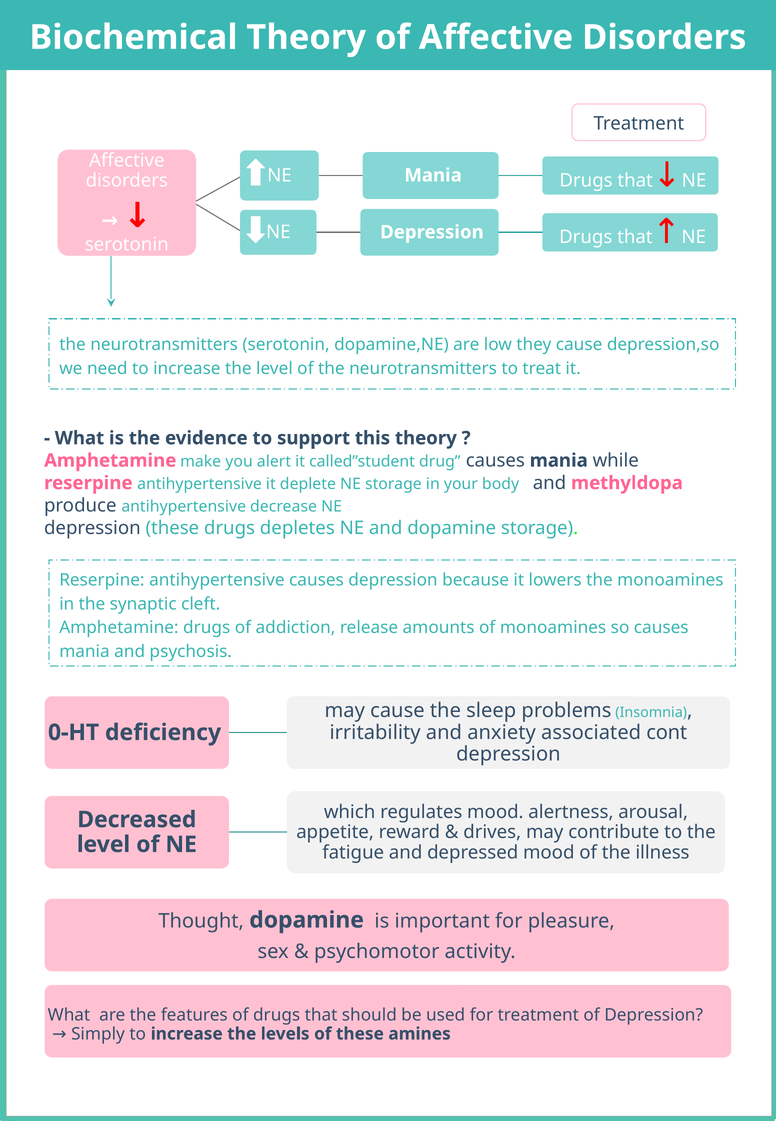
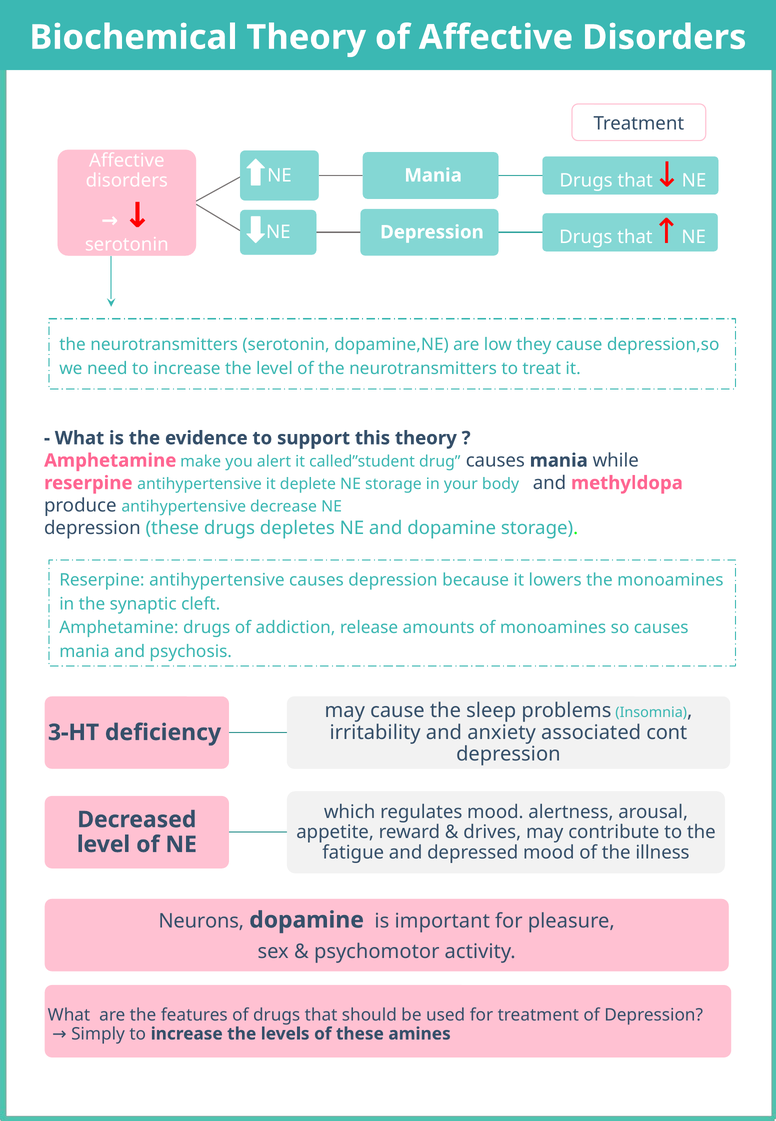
0-HT: 0-HT -> 3-HT
Thought: Thought -> Neurons
